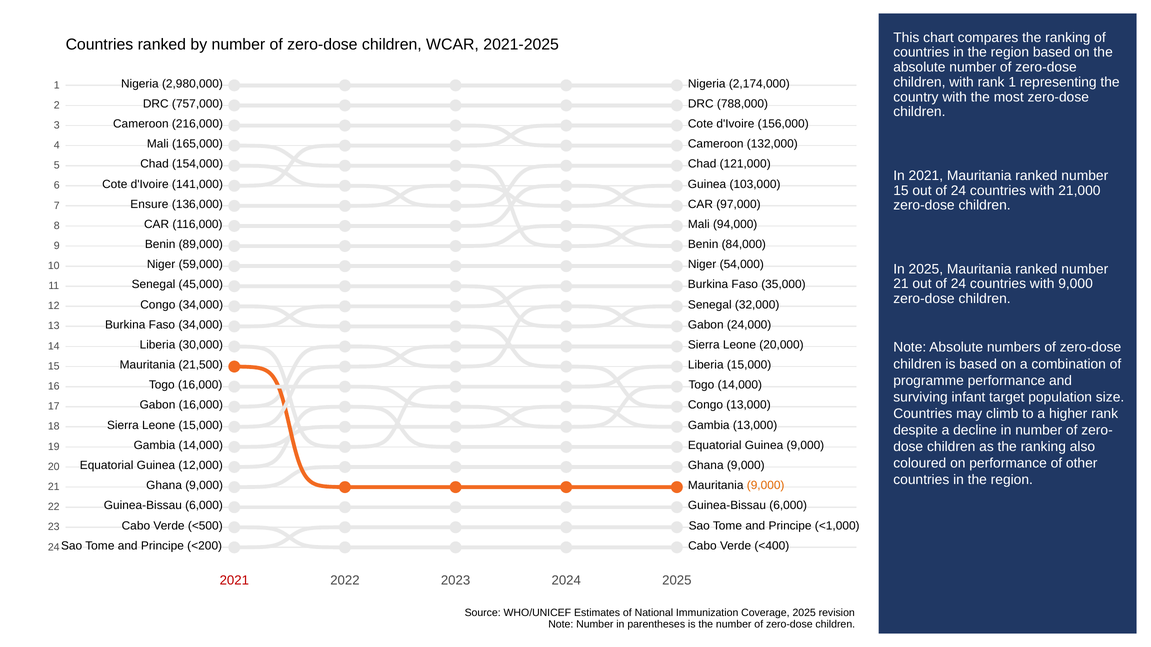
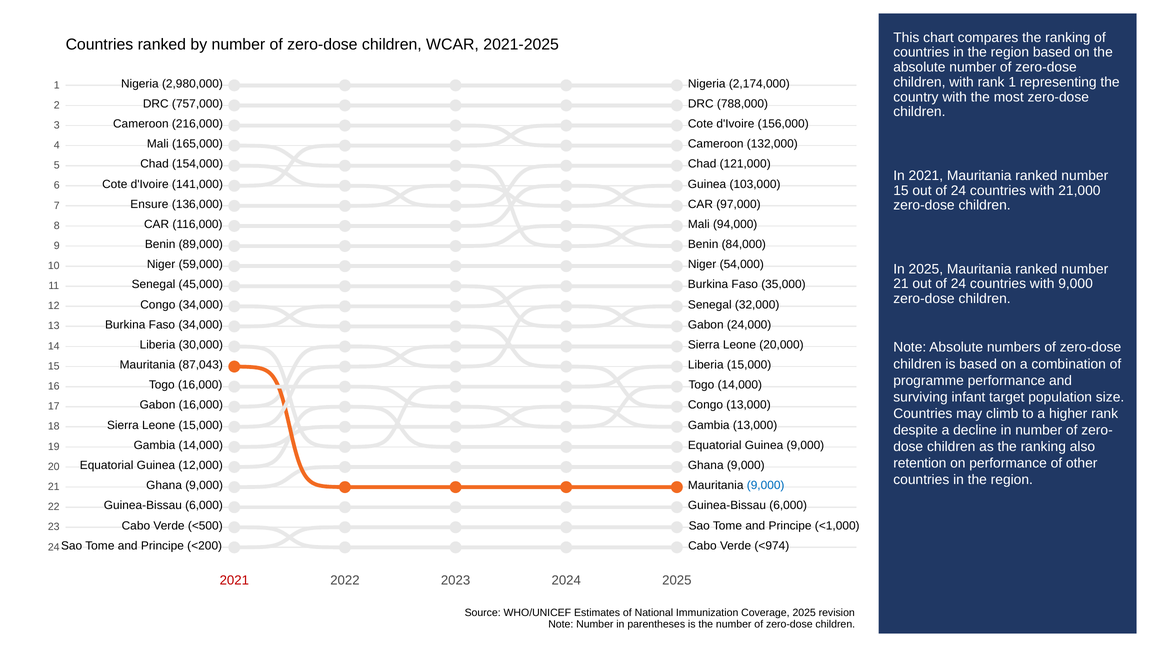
21,500: 21,500 -> 87,043
coloured: coloured -> retention
9,000 at (766, 486) colour: orange -> blue
<400: <400 -> <974
